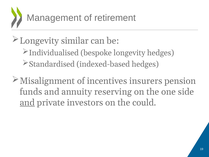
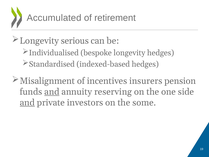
Management: Management -> Accumulated
similar: similar -> serious
and at (52, 92) underline: none -> present
could: could -> some
